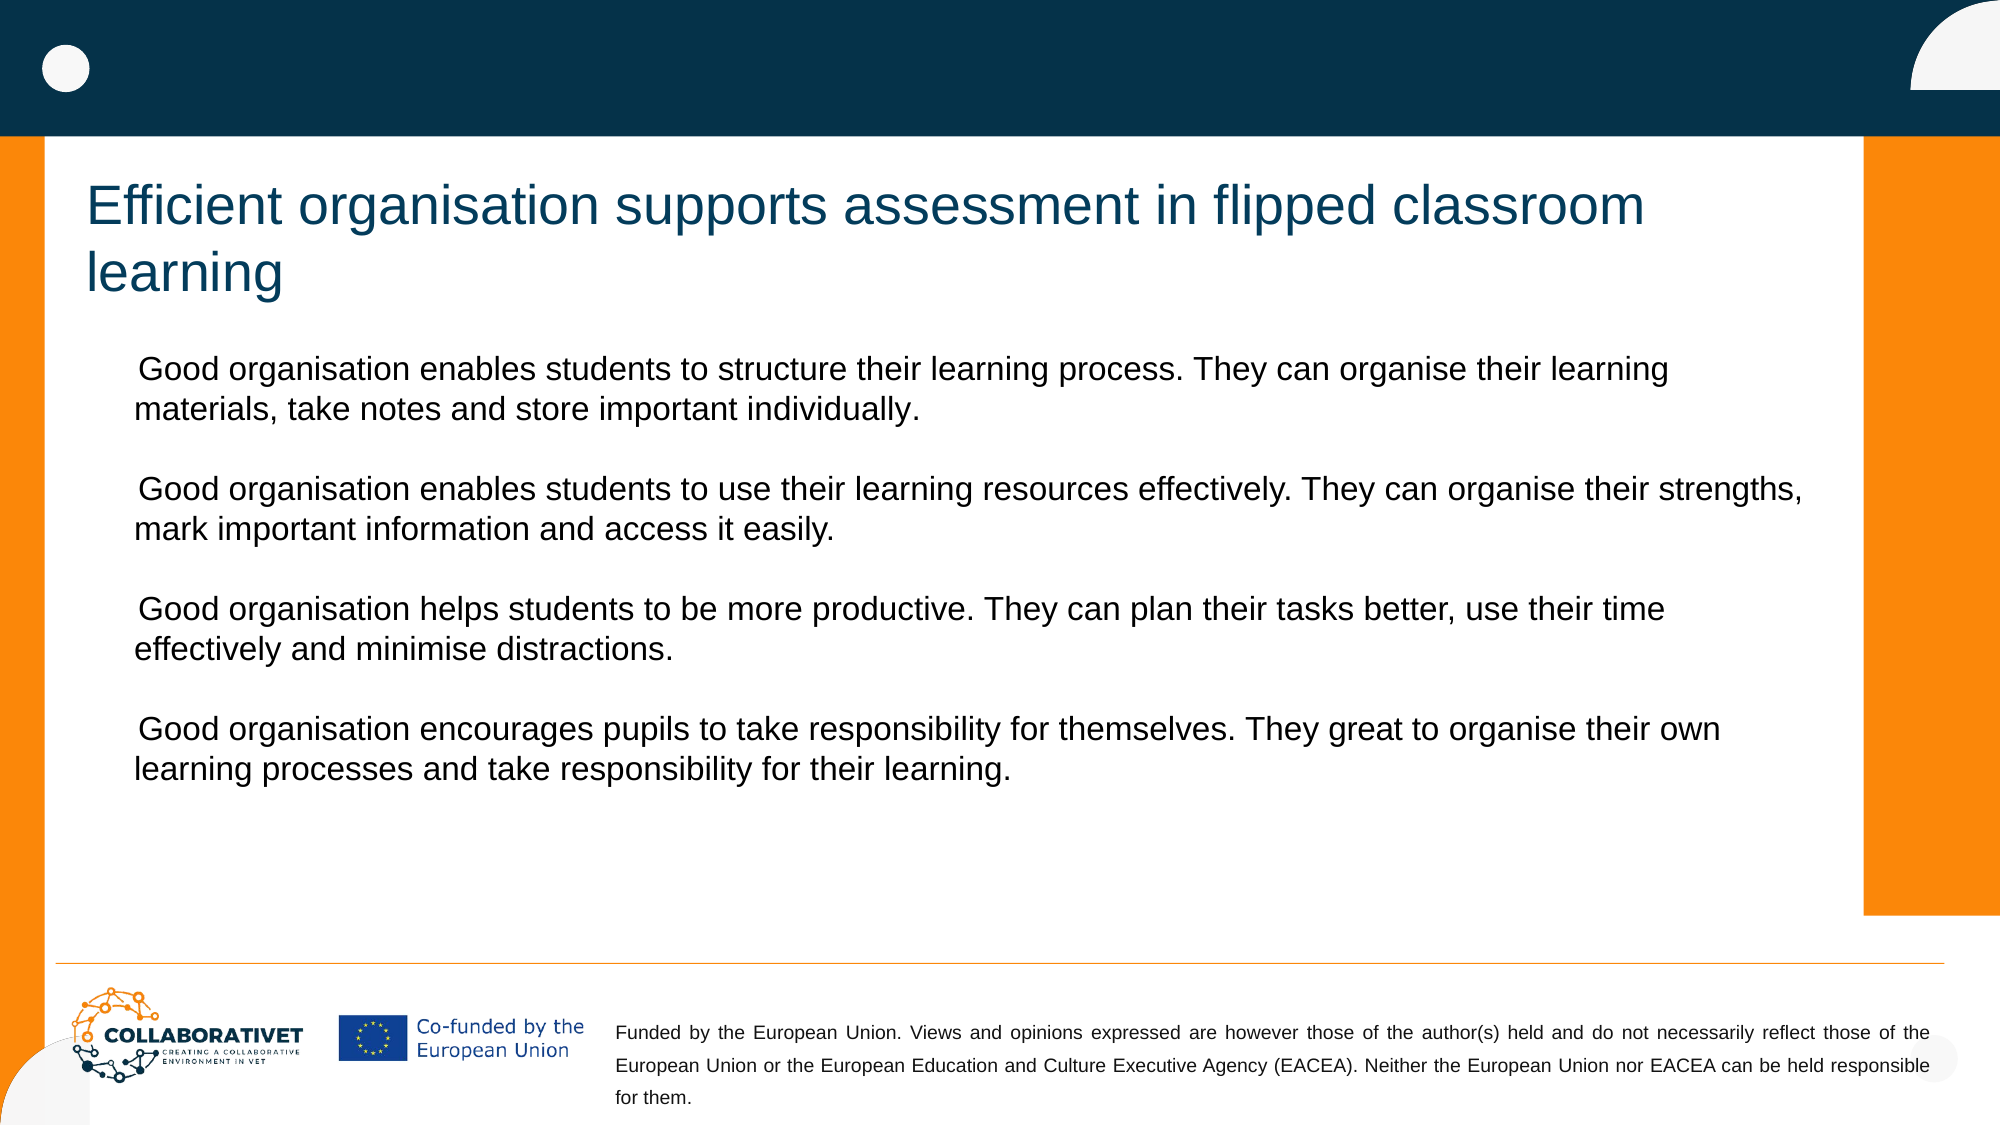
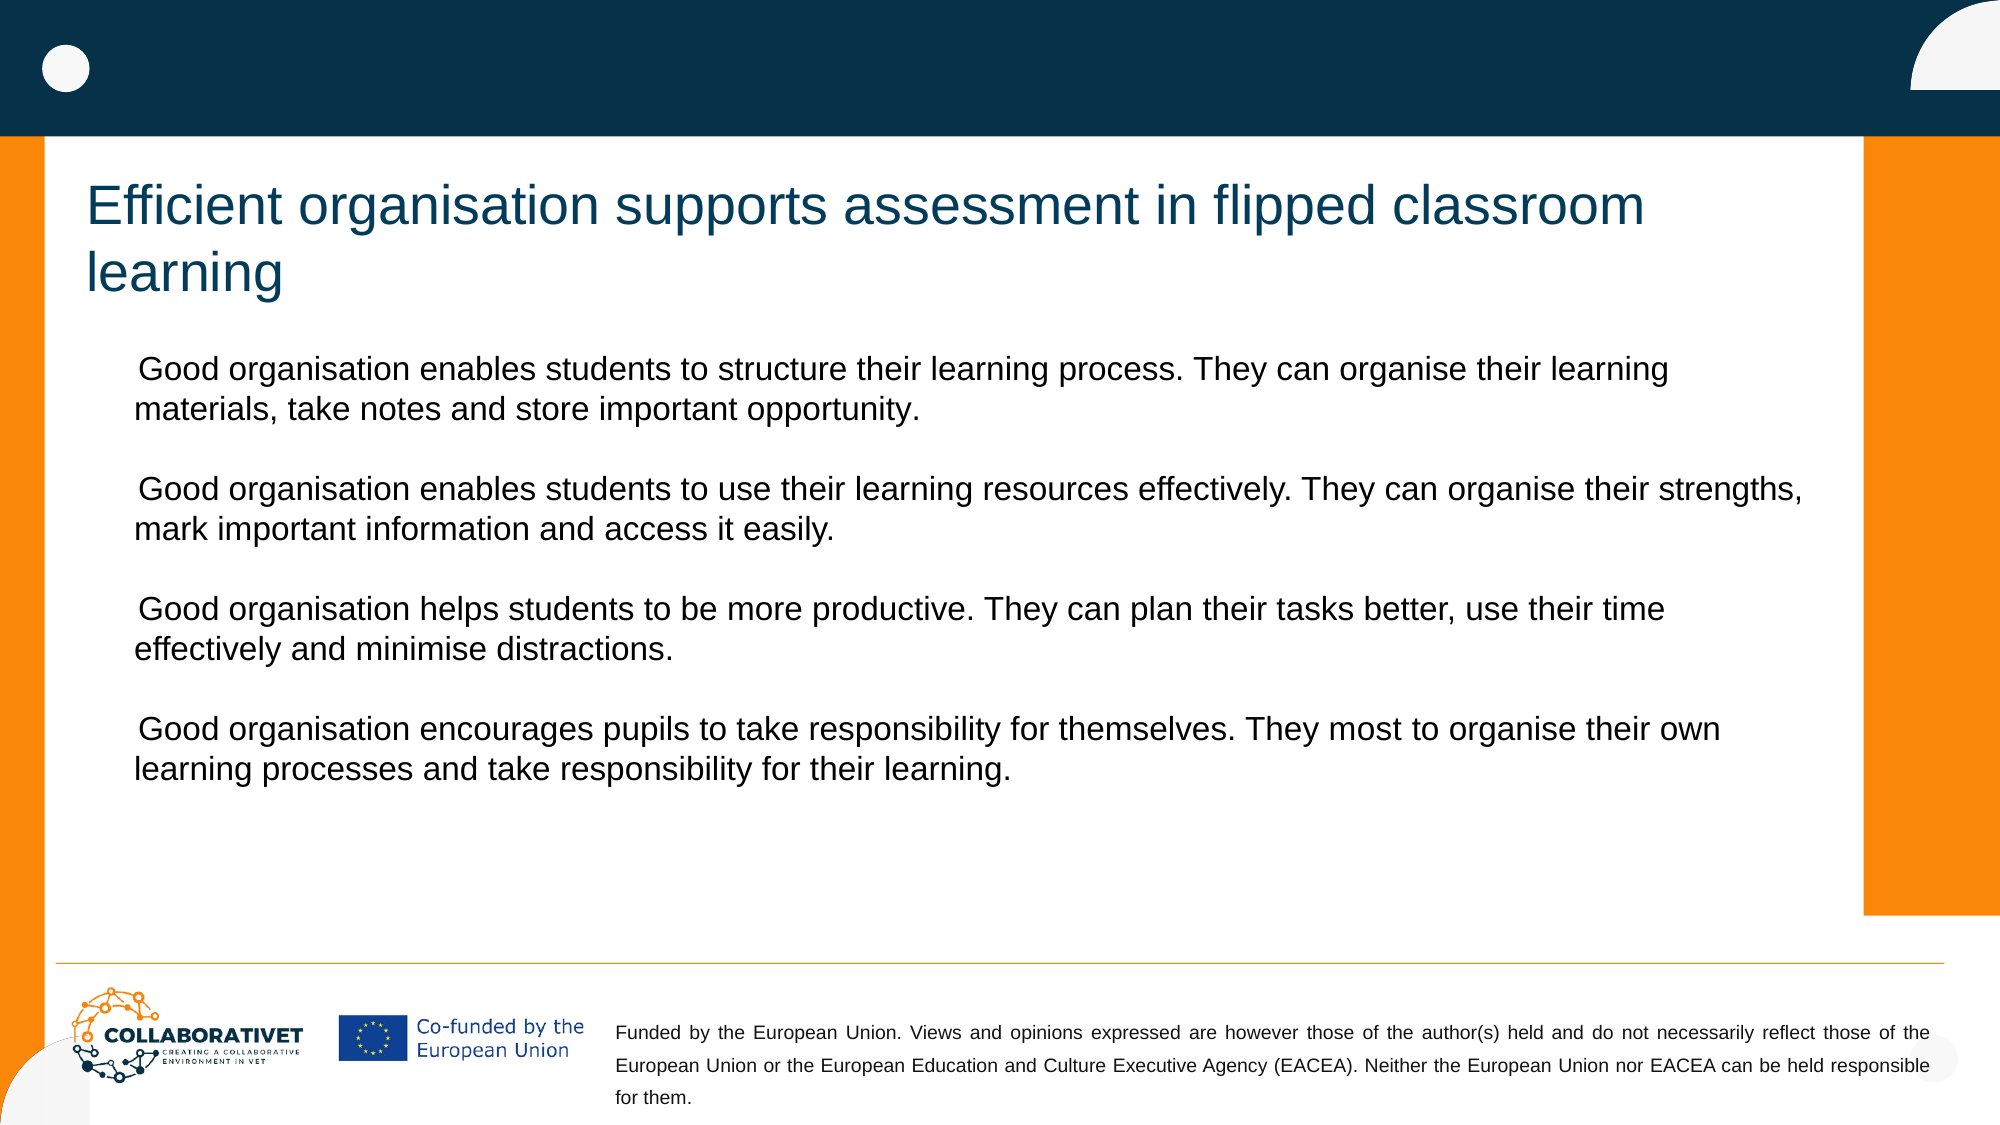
individually: individually -> opportunity
great: great -> most
